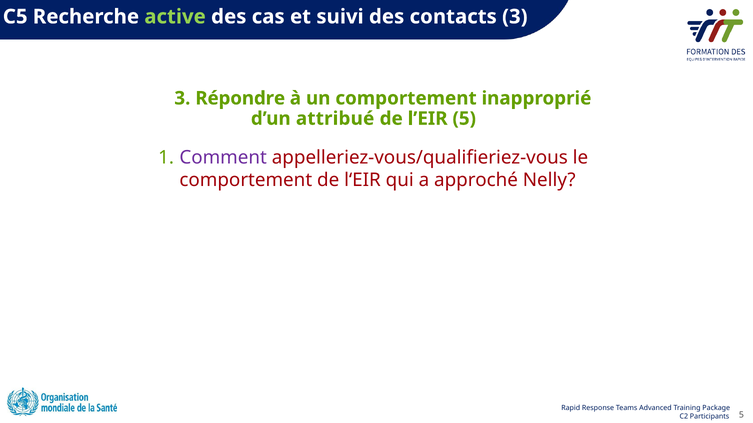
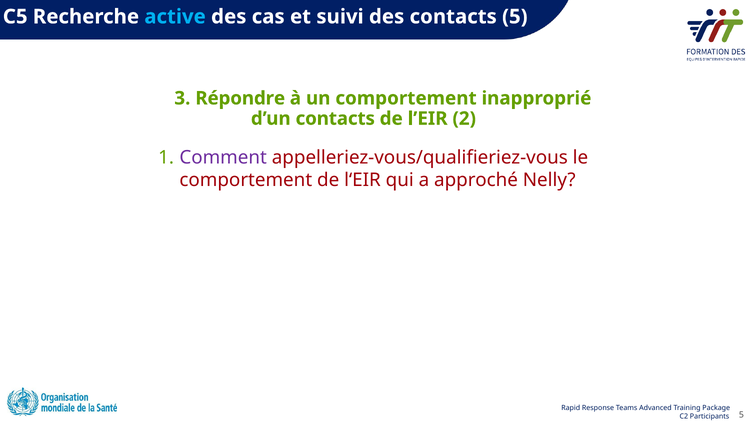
active colour: light green -> light blue
contacts 3: 3 -> 5
d’un attribué: attribué -> contacts
l’EIR 5: 5 -> 2
